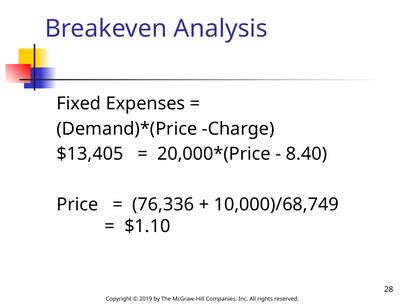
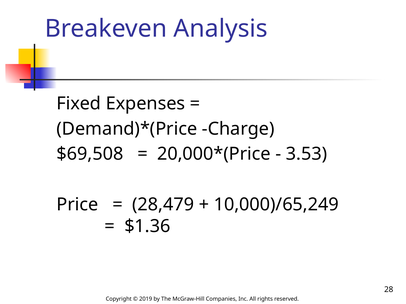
$13,405: $13,405 -> $69,508
8.40: 8.40 -> 3.53
76,336: 76,336 -> 28,479
10,000)/68,749: 10,000)/68,749 -> 10,000)/65,249
$1.10: $1.10 -> $1.36
